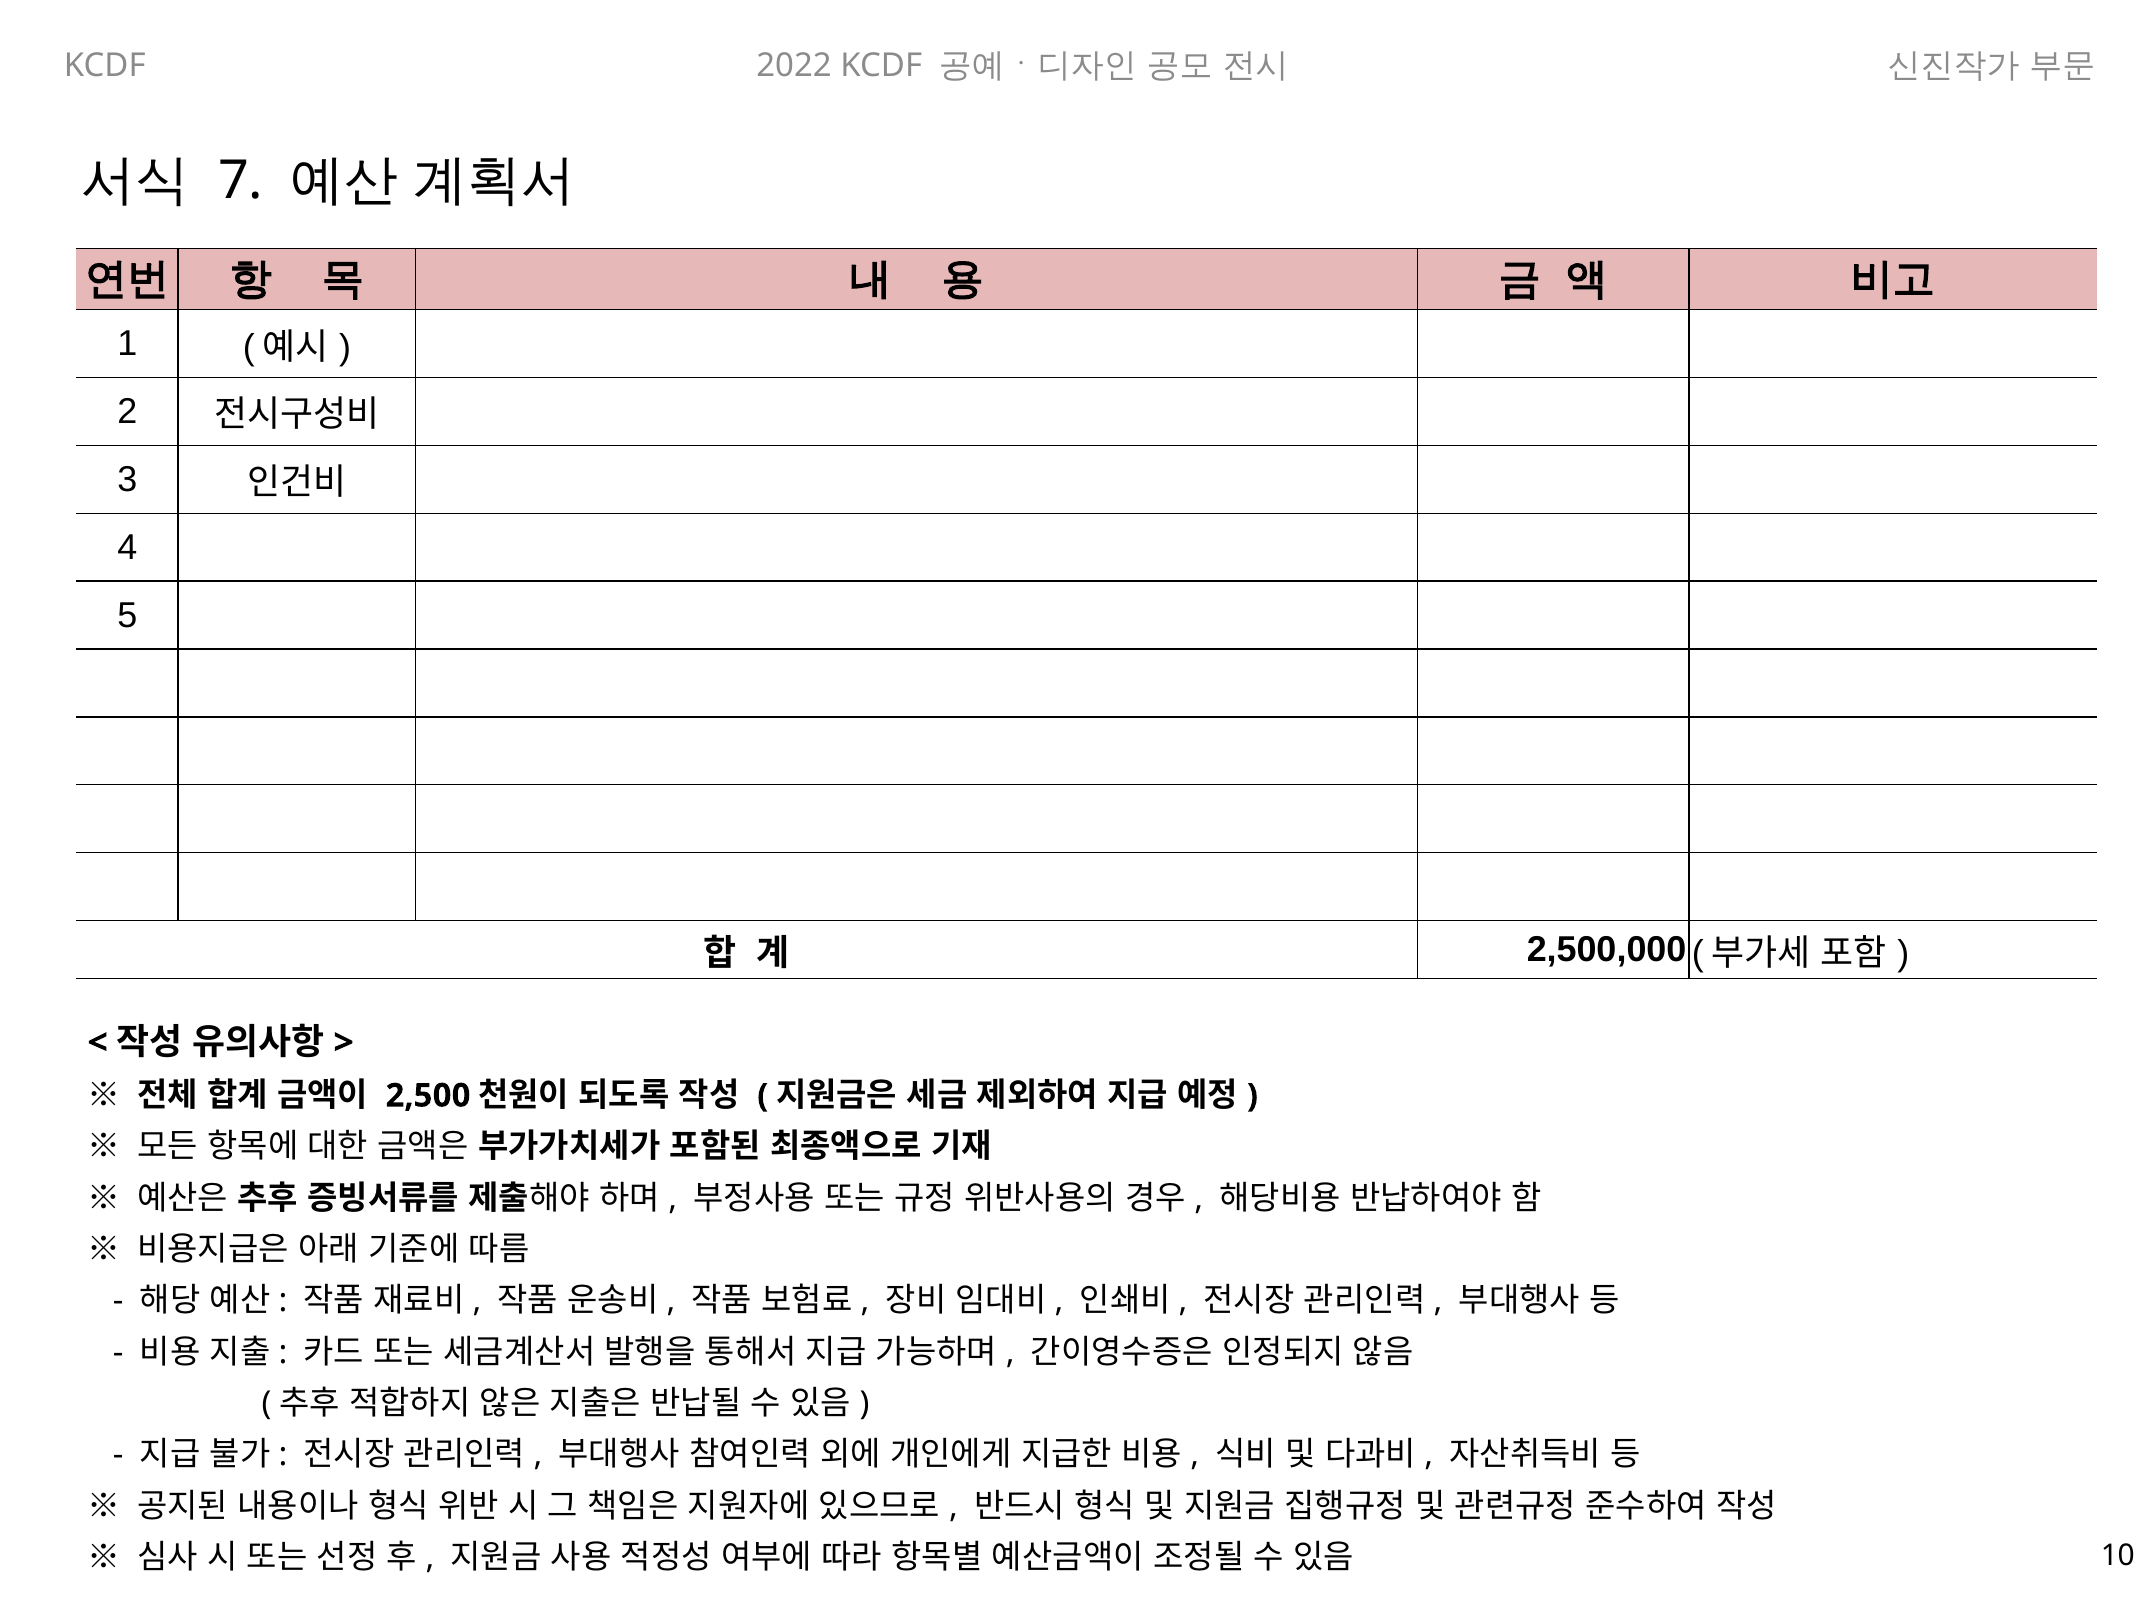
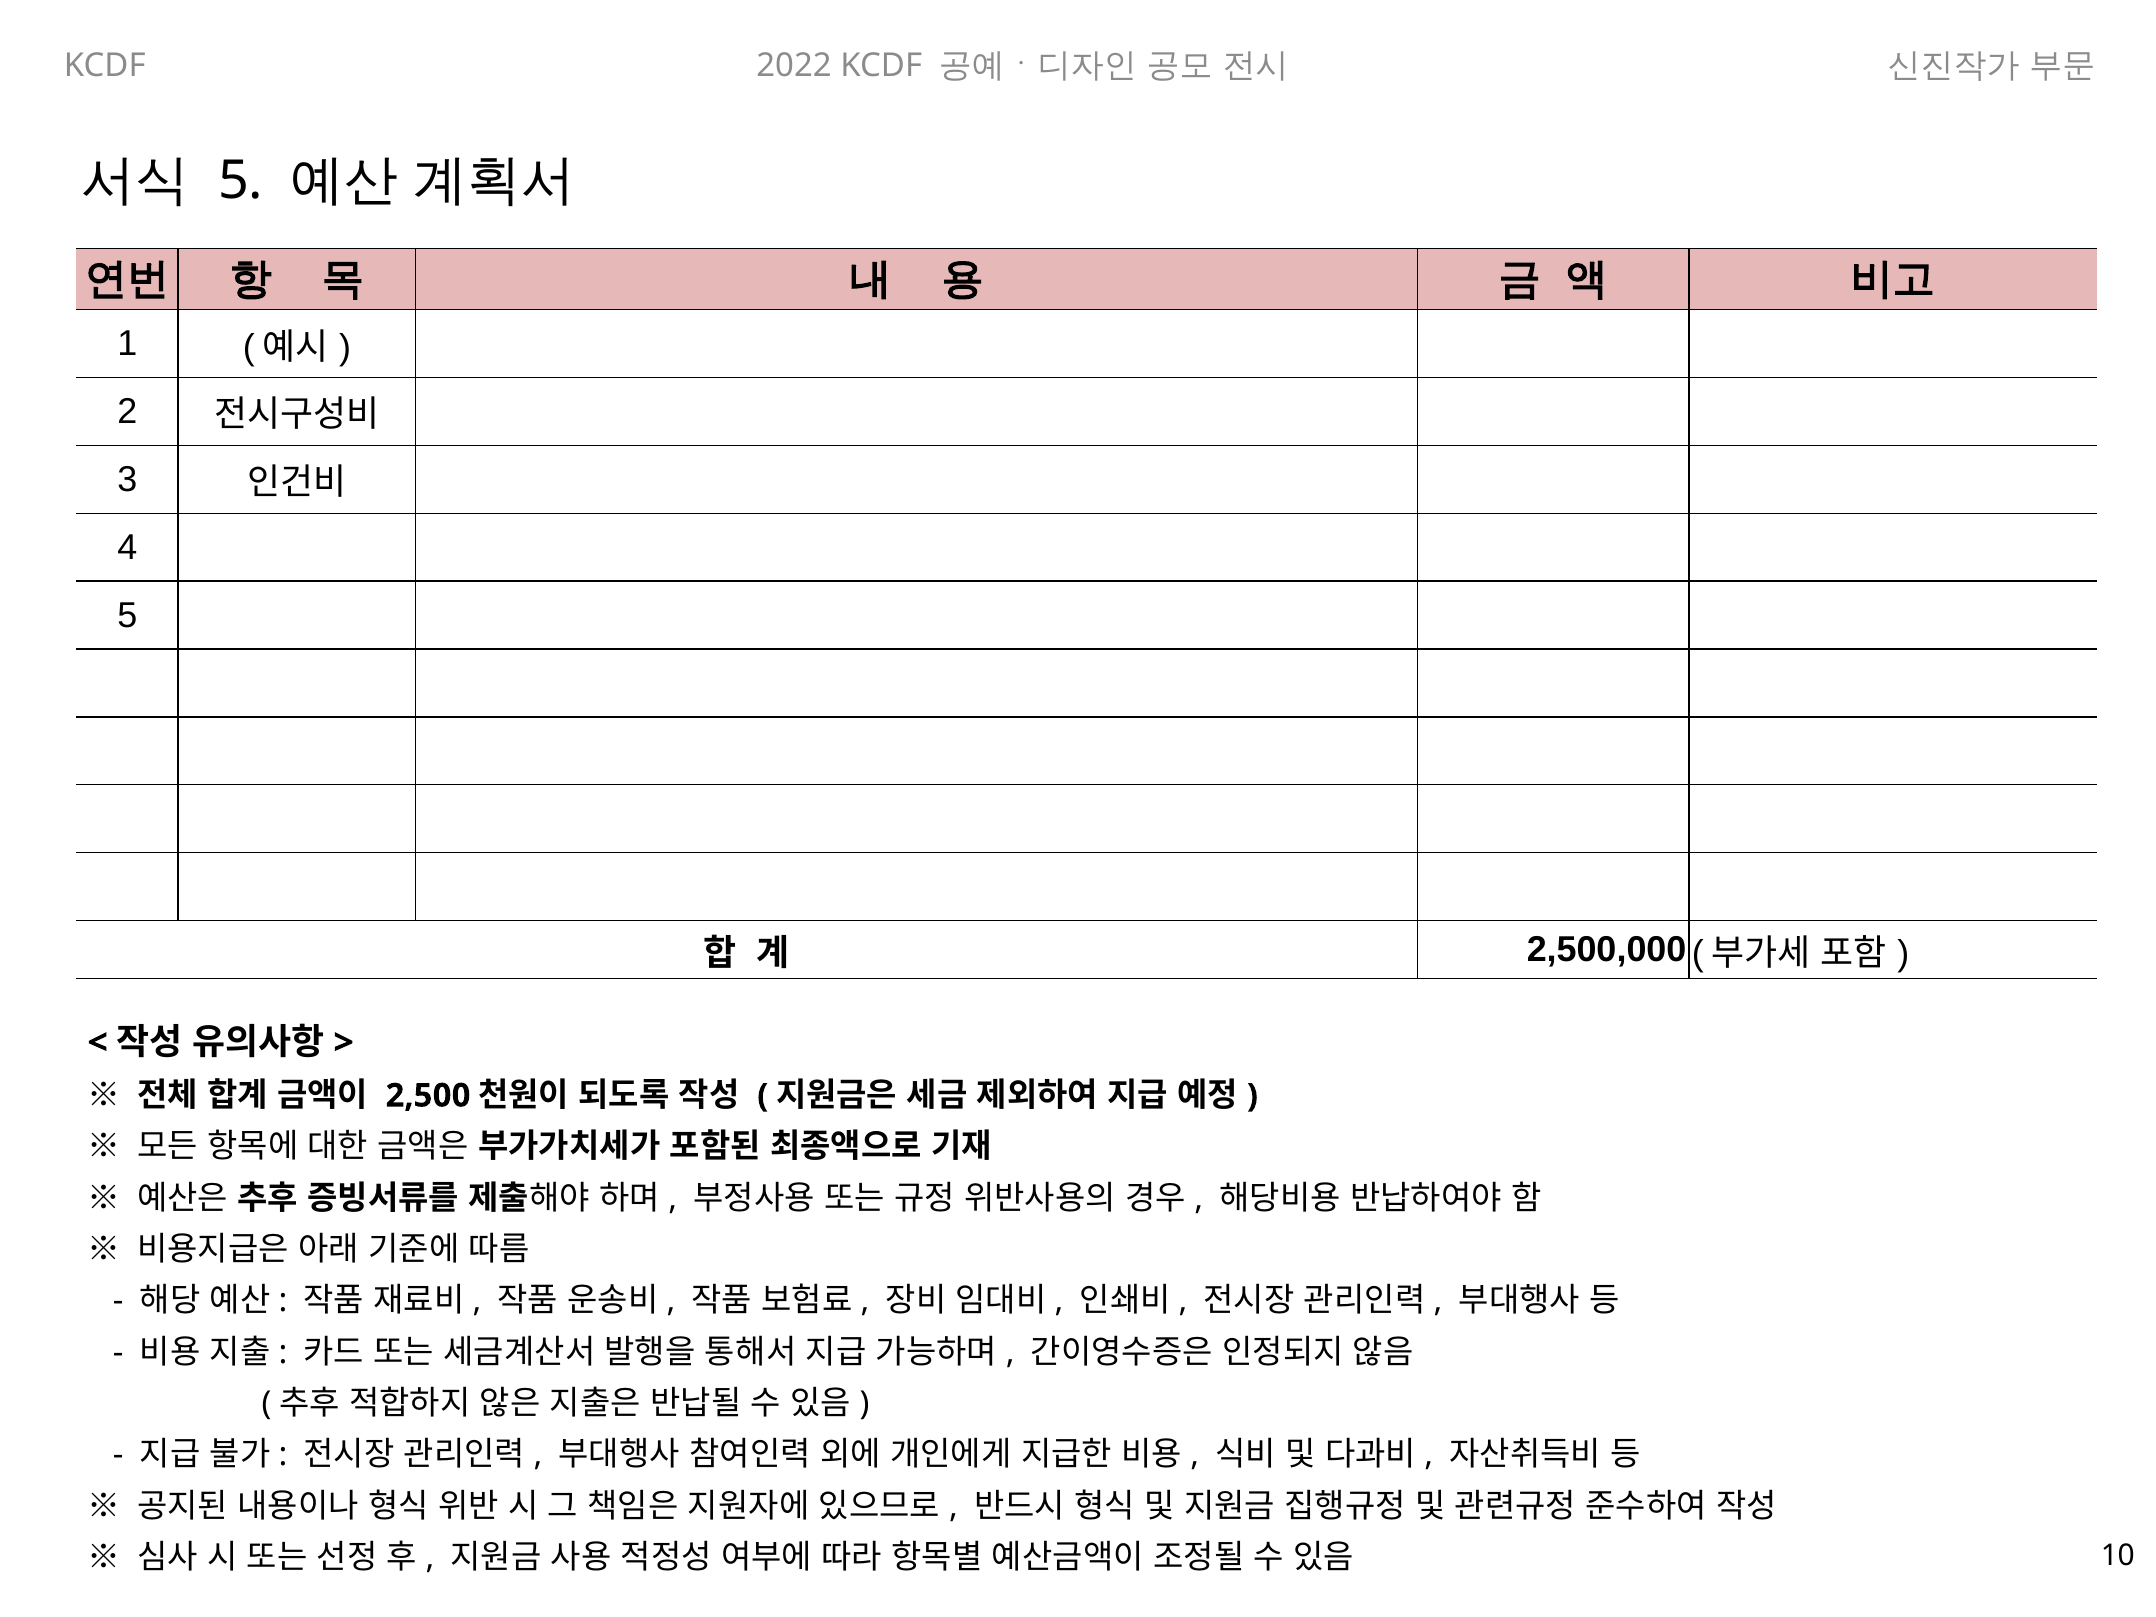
7 at (241, 180): 7 -> 5
